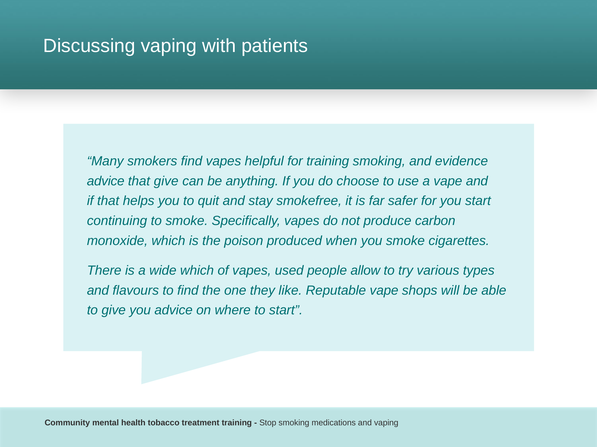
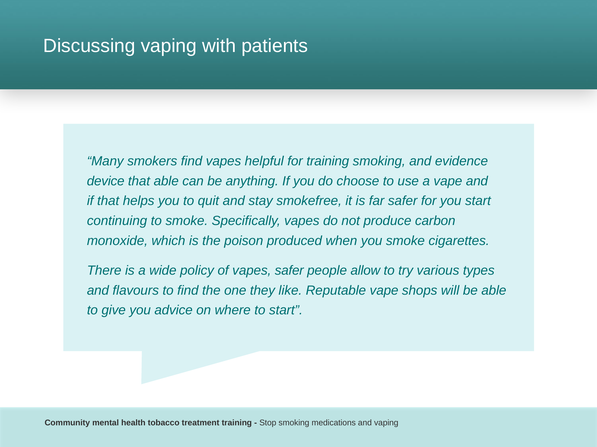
advice at (106, 181): advice -> device
that give: give -> able
wide which: which -> policy
vapes used: used -> safer
